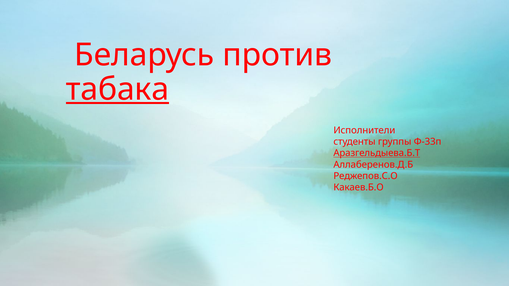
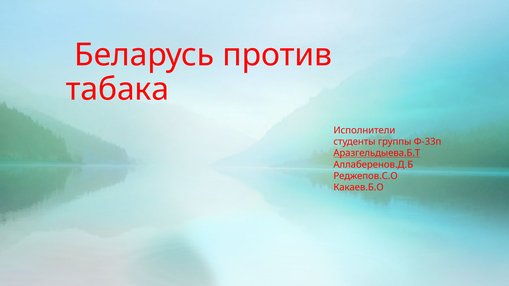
табака underline: present -> none
